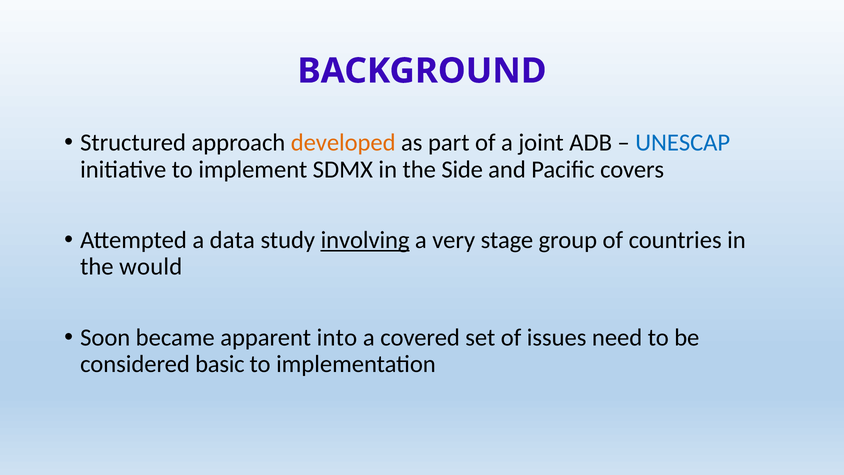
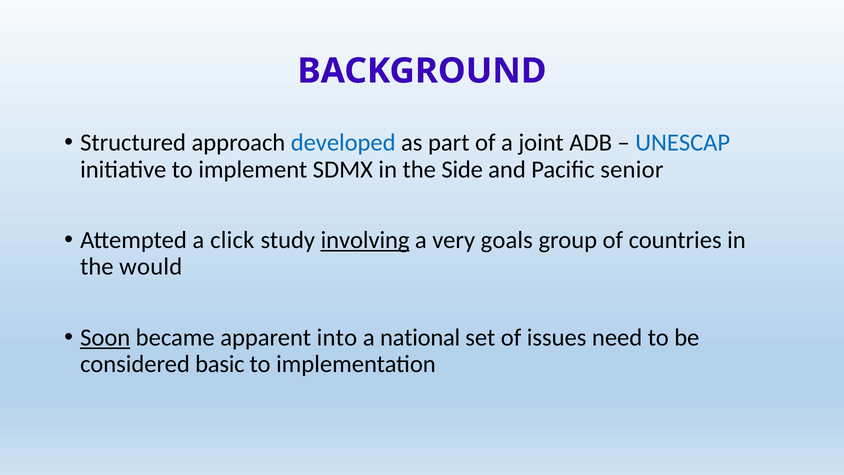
developed colour: orange -> blue
covers: covers -> senior
data: data -> click
stage: stage -> goals
Soon underline: none -> present
covered: covered -> national
